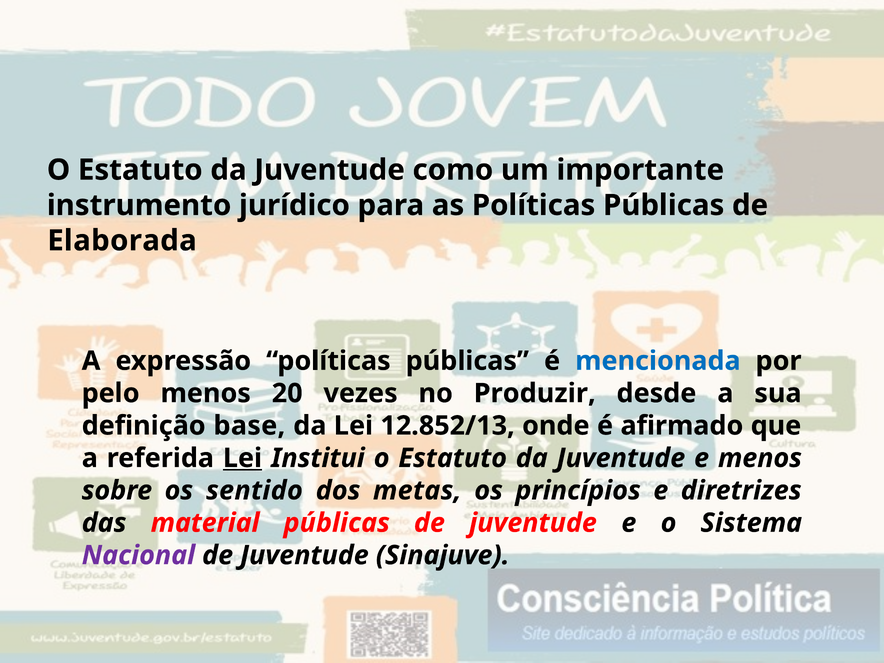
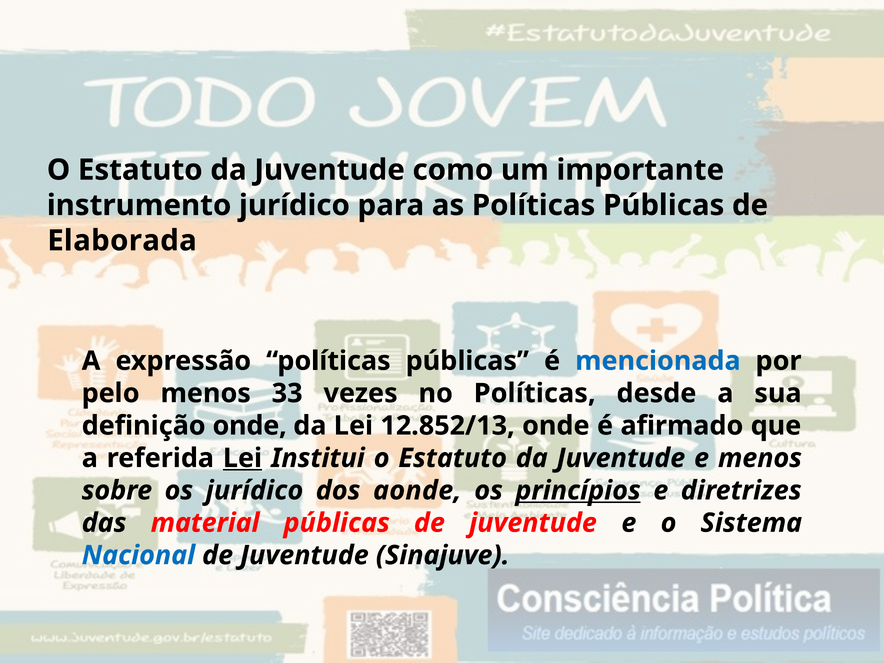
20: 20 -> 33
no Produzir: Produzir -> Políticas
definição base: base -> onde
os sentido: sentido -> jurídico
metas: metas -> aonde
princípios underline: none -> present
Nacional colour: purple -> blue
